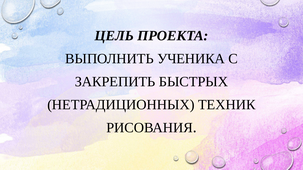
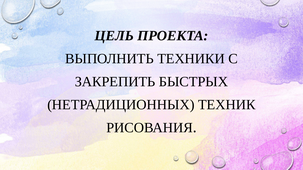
УЧЕНИКА: УЧЕНИКА -> ТЕХНИКИ
